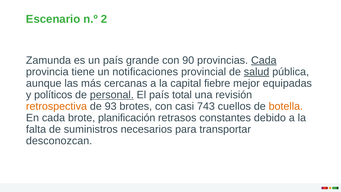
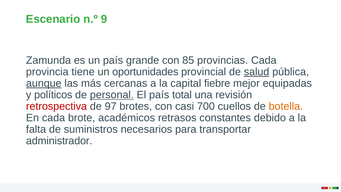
2: 2 -> 9
90: 90 -> 85
Cada at (264, 60) underline: present -> none
notificaciones: notificaciones -> oportunidades
aunque underline: none -> present
retrospectiva colour: orange -> red
93: 93 -> 97
743: 743 -> 700
planificación: planificación -> académicos
desconozcan: desconozcan -> administrador
